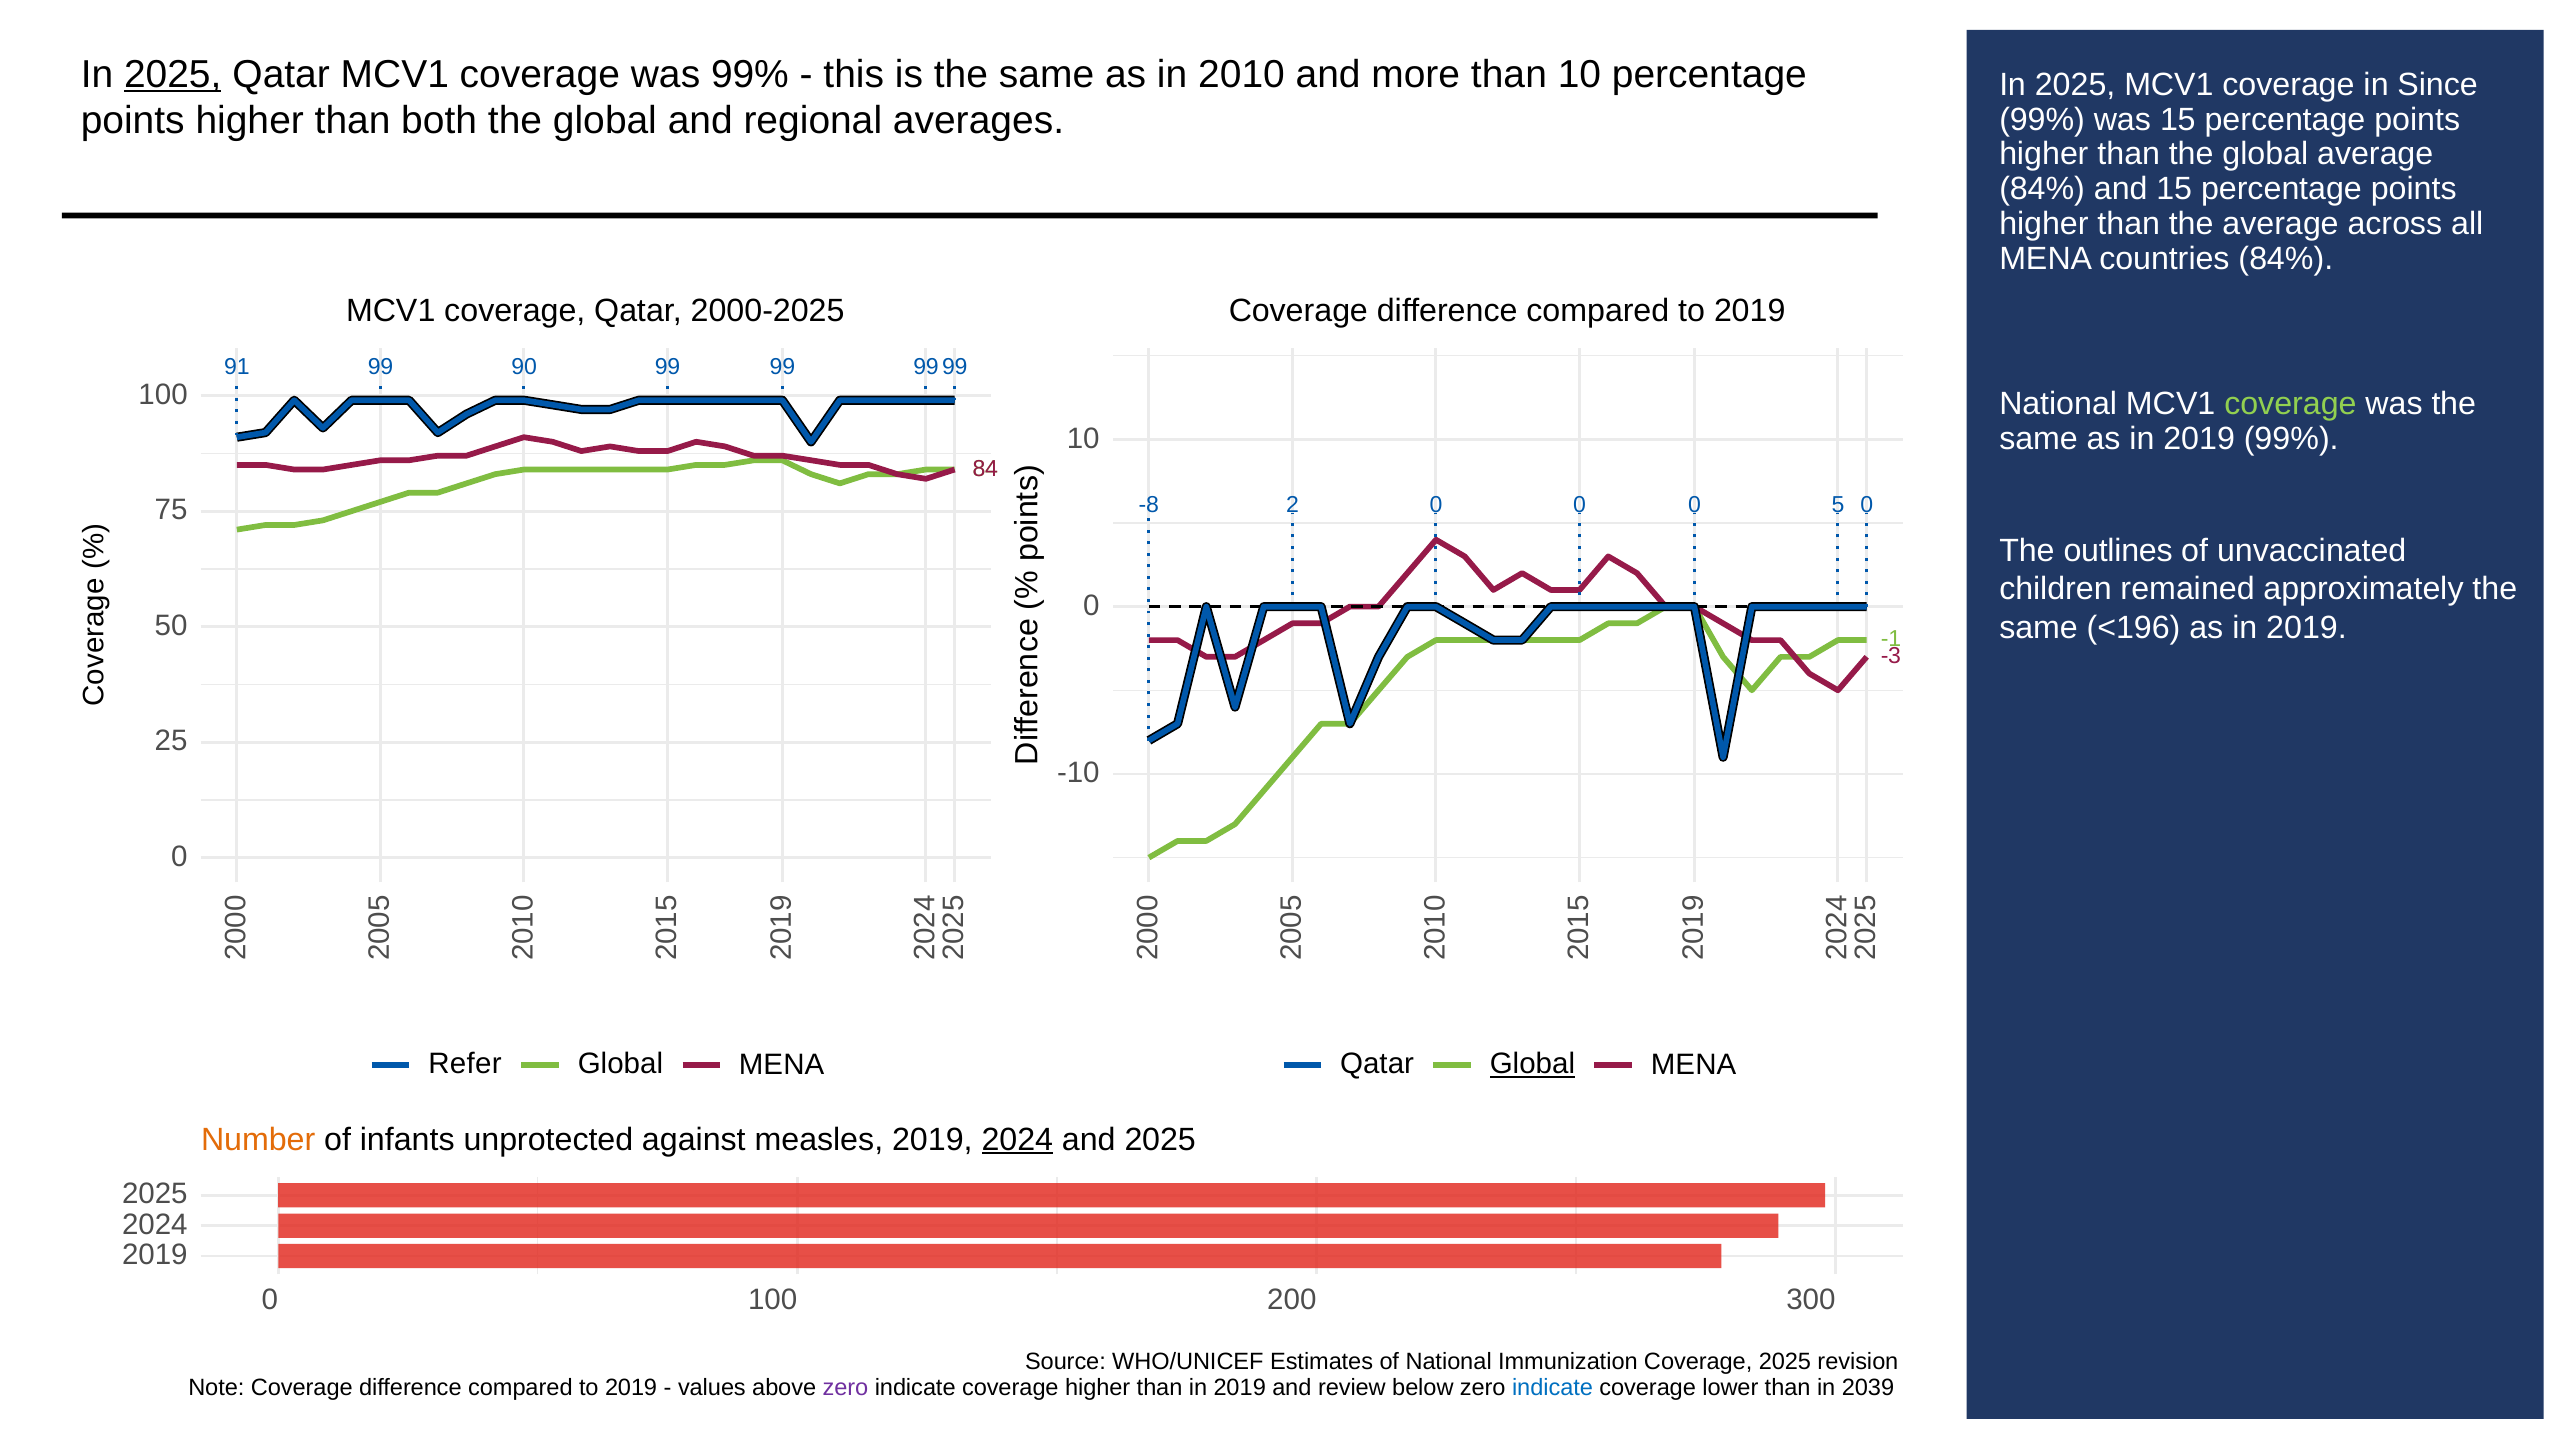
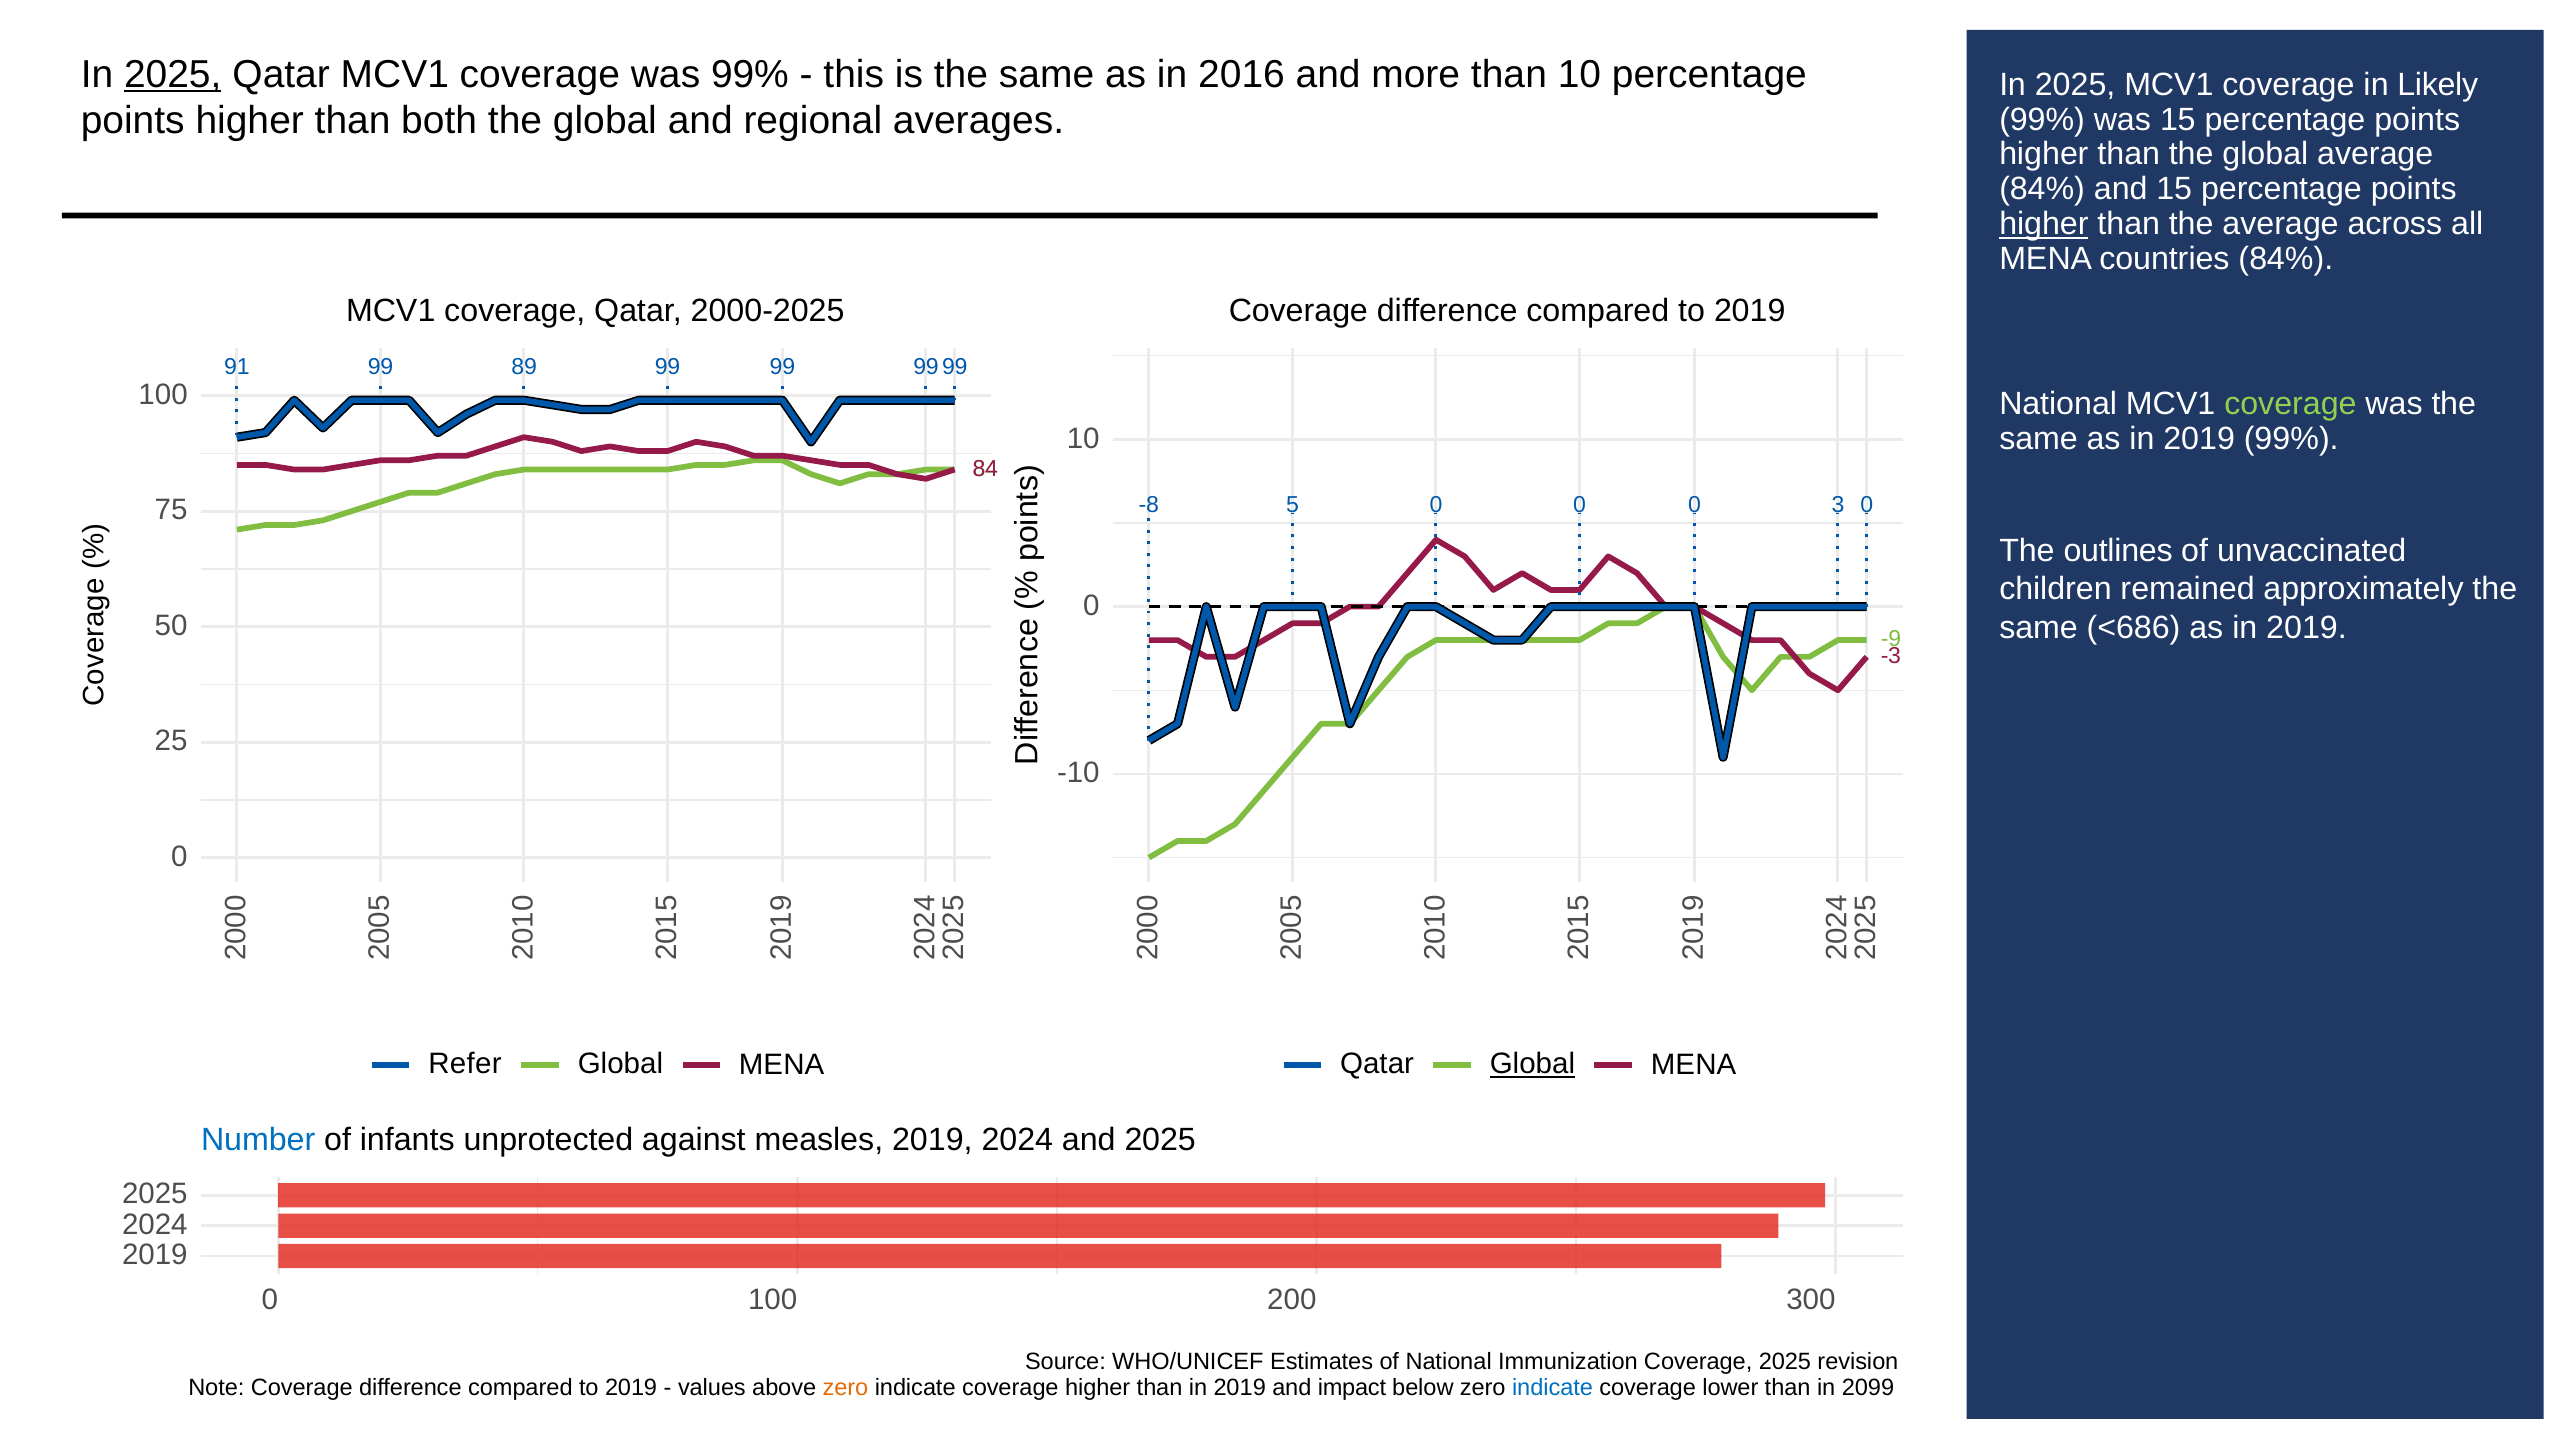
2010: 2010 -> 2016
Since: Since -> Likely
higher at (2044, 224) underline: none -> present
90: 90 -> 89
-8 2: 2 -> 5
0 0 0 5: 5 -> 3
<196: <196 -> <686
-1: -1 -> -9
Number colour: orange -> blue
2024 at (1017, 1140) underline: present -> none
zero at (845, 1387) colour: purple -> orange
review: review -> impact
2039: 2039 -> 2099
